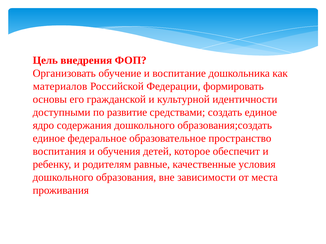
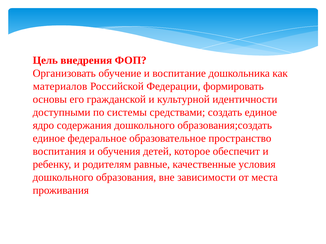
развитие: развитие -> системы
